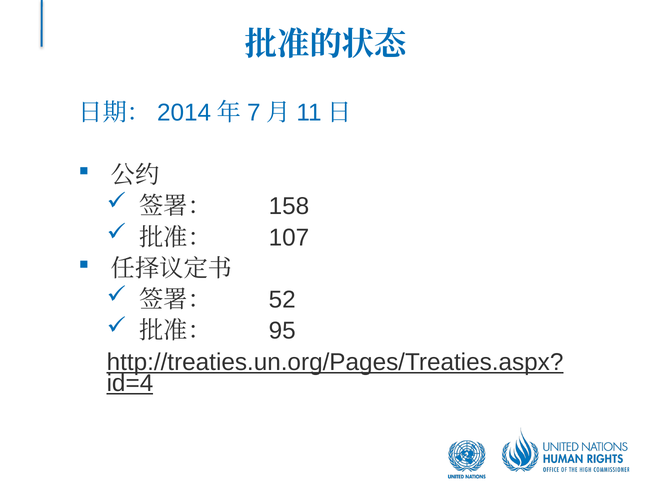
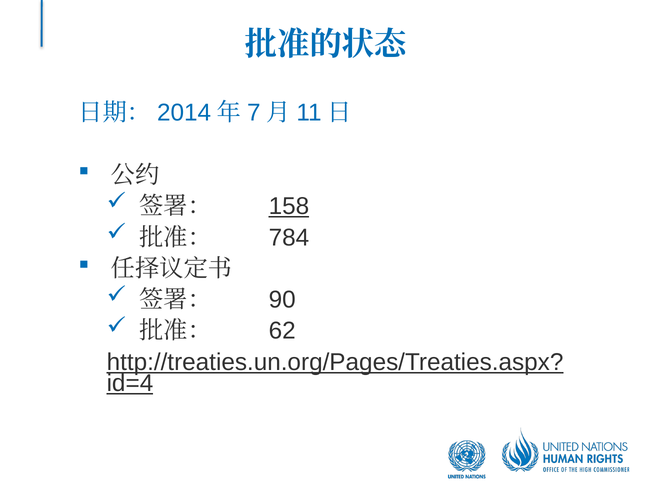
158 underline: none -> present
107: 107 -> 784
52: 52 -> 90
95: 95 -> 62
